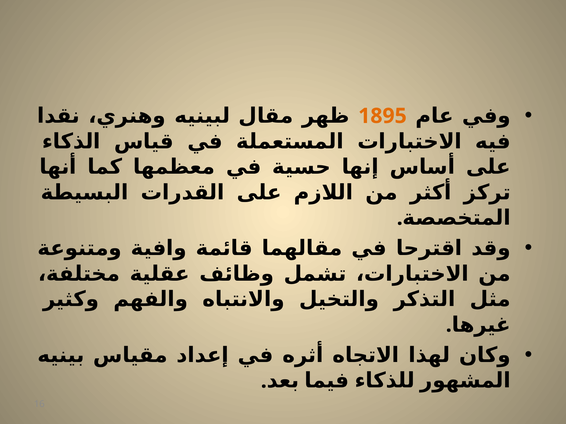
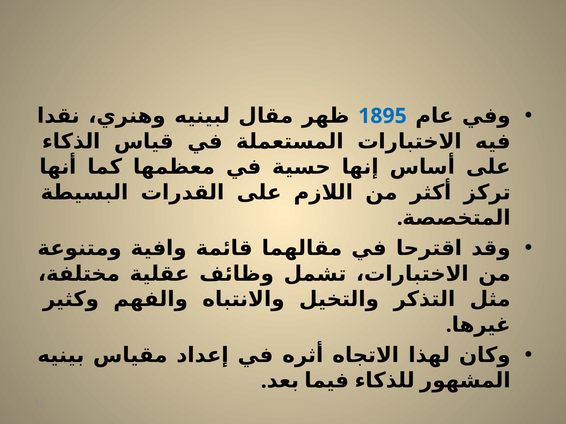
1895 colour: orange -> blue
